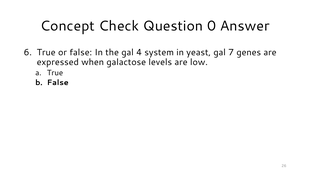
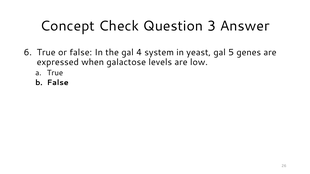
0: 0 -> 3
7: 7 -> 5
